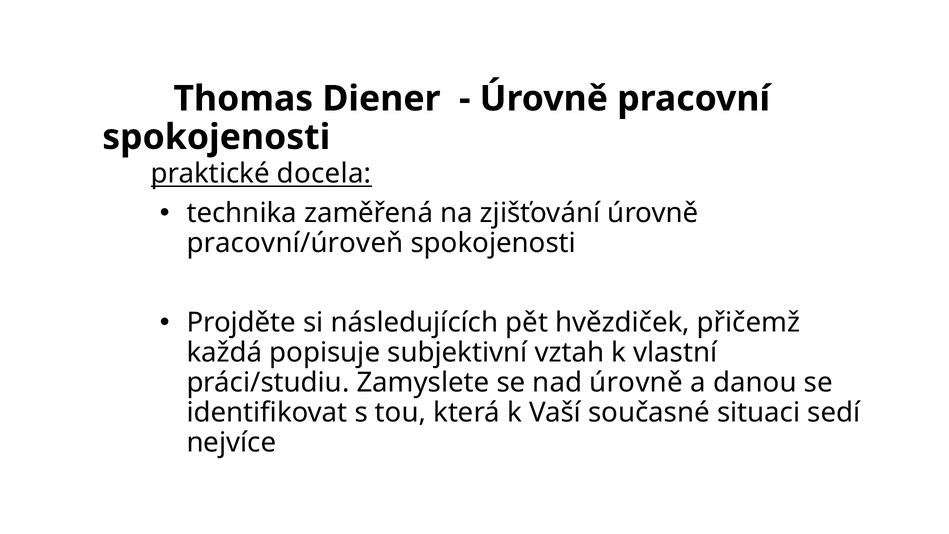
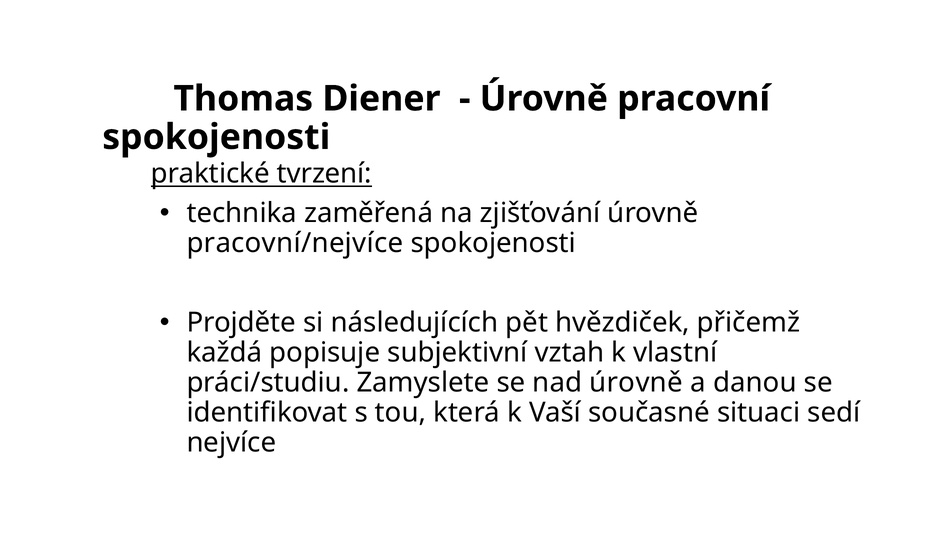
docela: docela -> tvrzení
pracovní/úroveň: pracovní/úroveň -> pracovní/nejvíce
